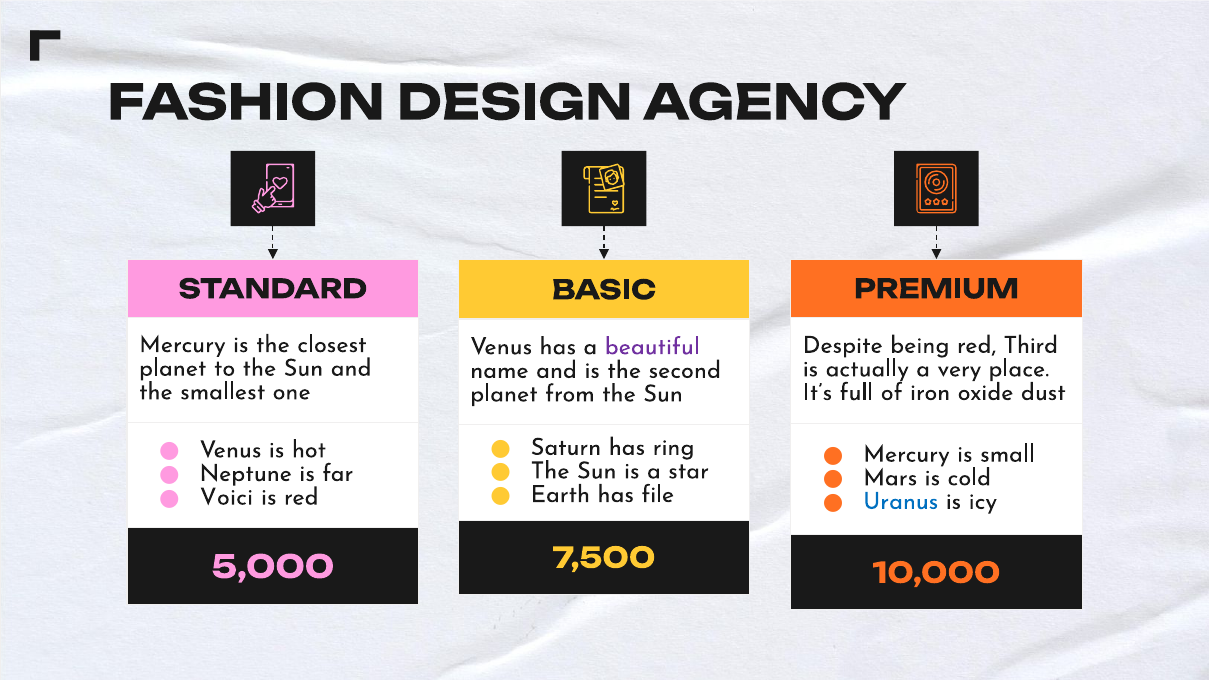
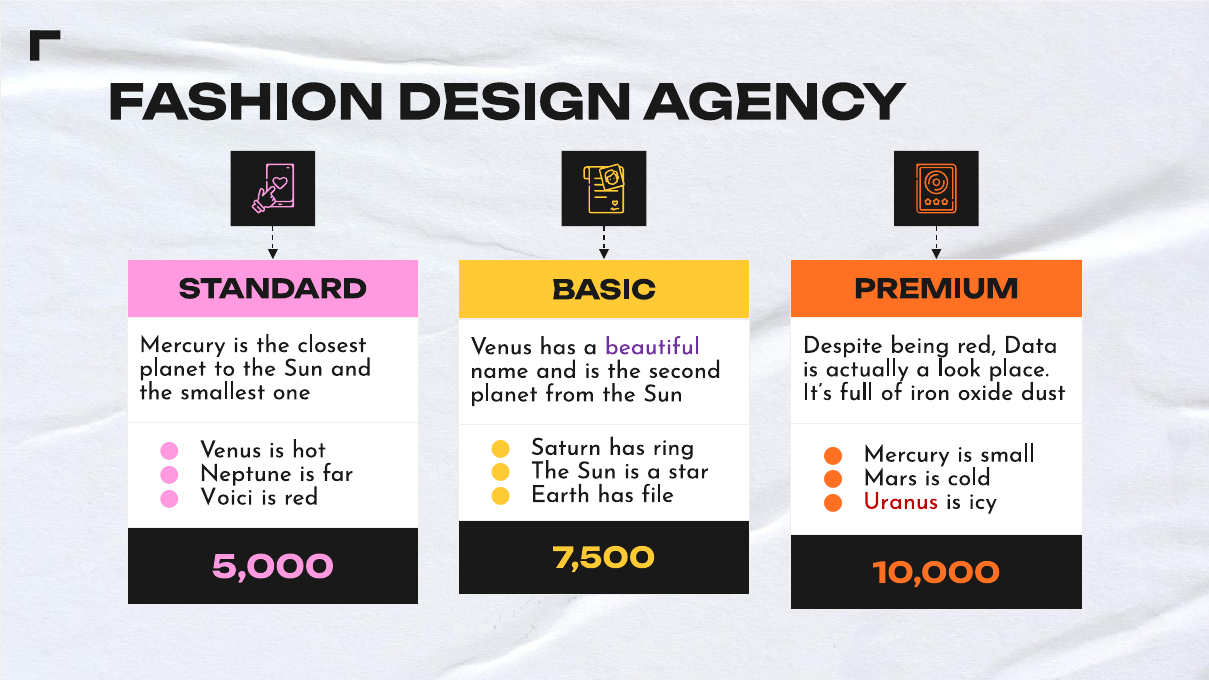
Third: Third -> Data
very: very -> look
Uranus colour: blue -> red
